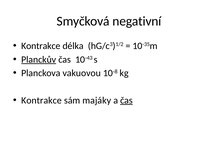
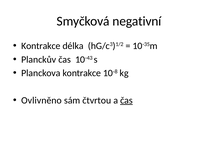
Planckův underline: present -> none
Planckova vakuovou: vakuovou -> kontrakce
Kontrakce at (42, 100): Kontrakce -> Ovlivněno
majáky: majáky -> čtvrtou
